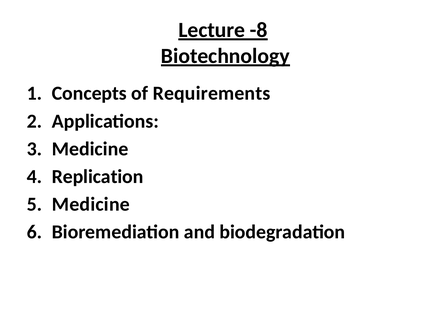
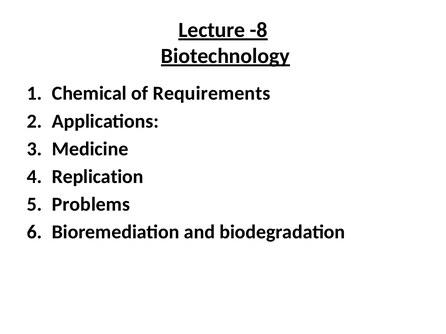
Concepts: Concepts -> Chemical
Medicine at (91, 205): Medicine -> Problems
